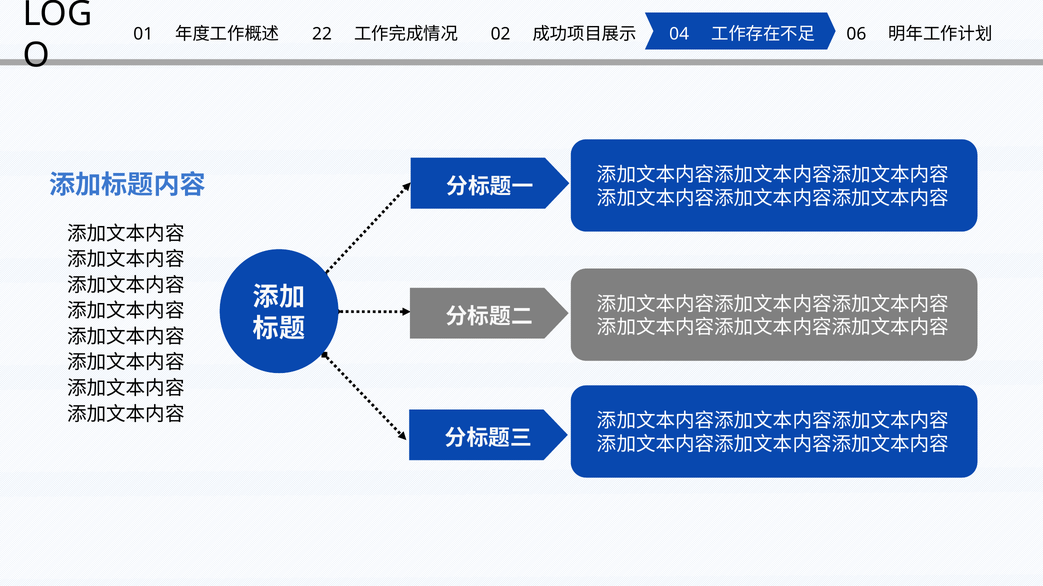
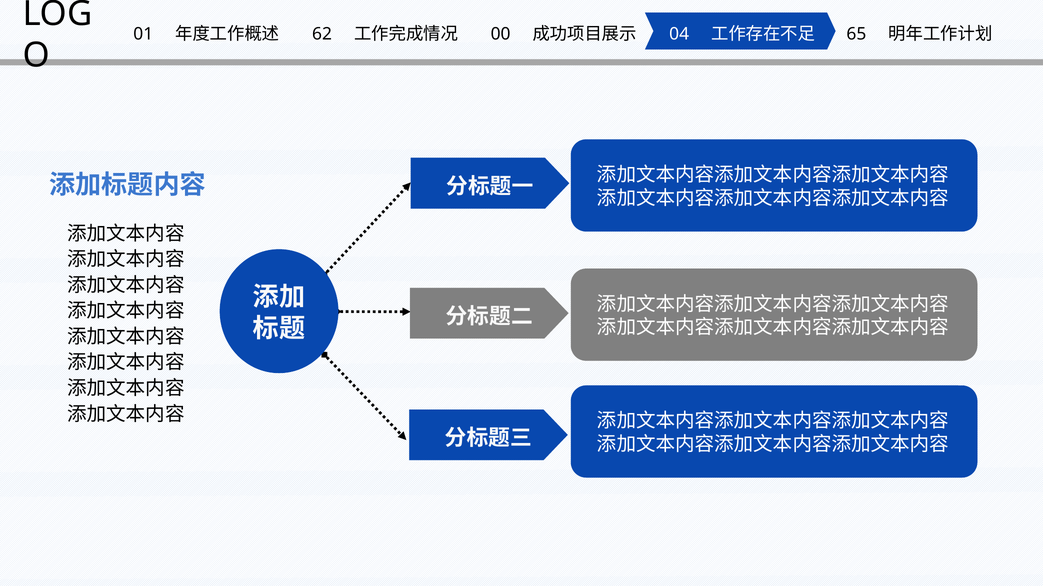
22: 22 -> 62
02: 02 -> 00
06: 06 -> 65
